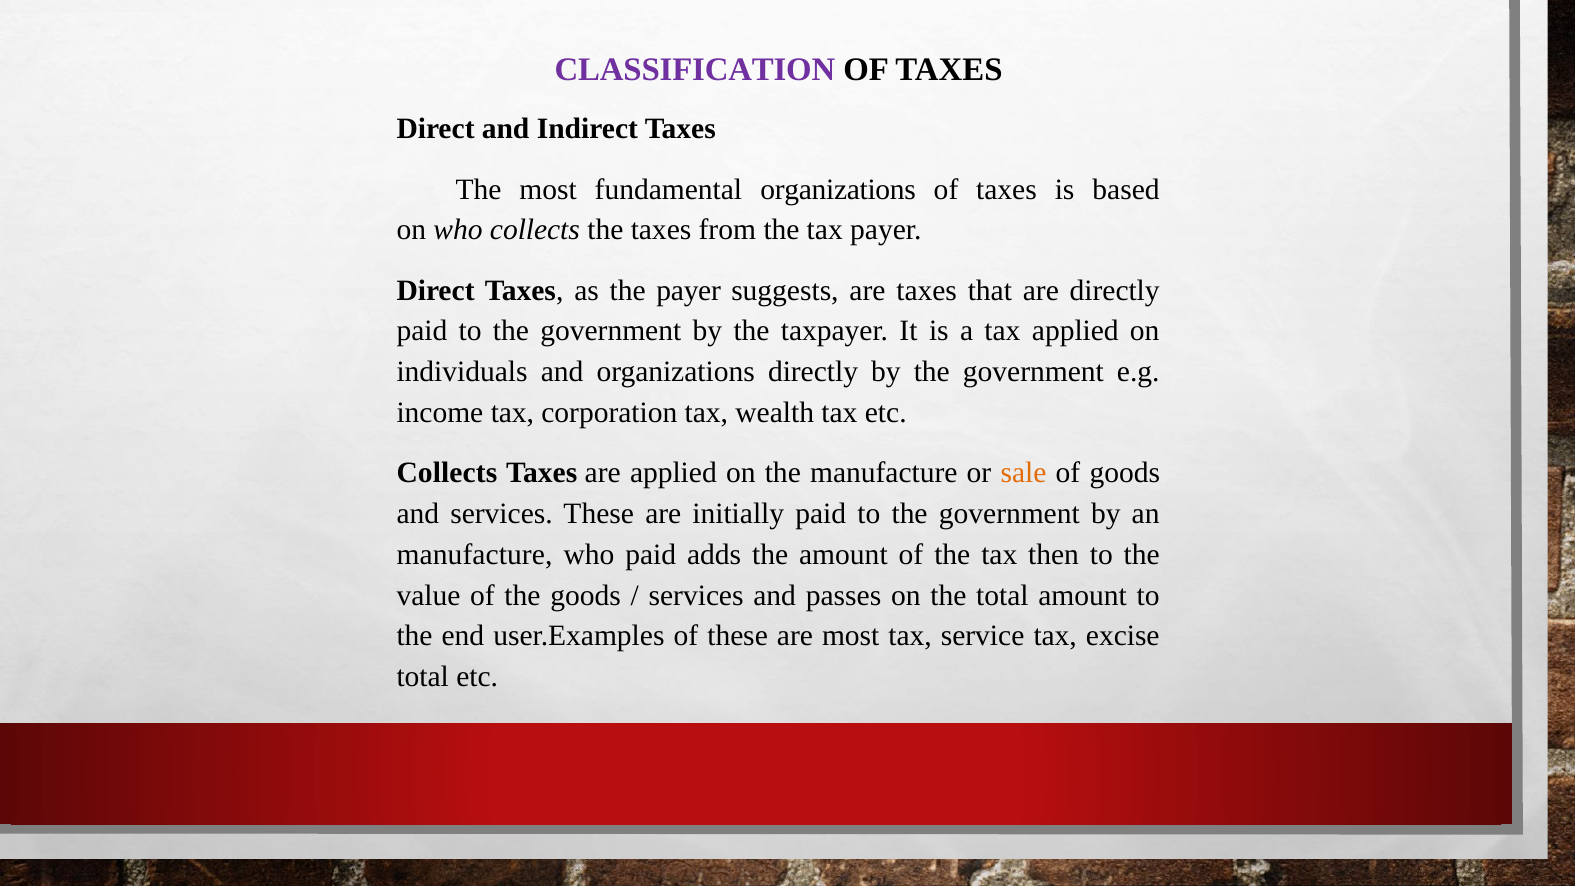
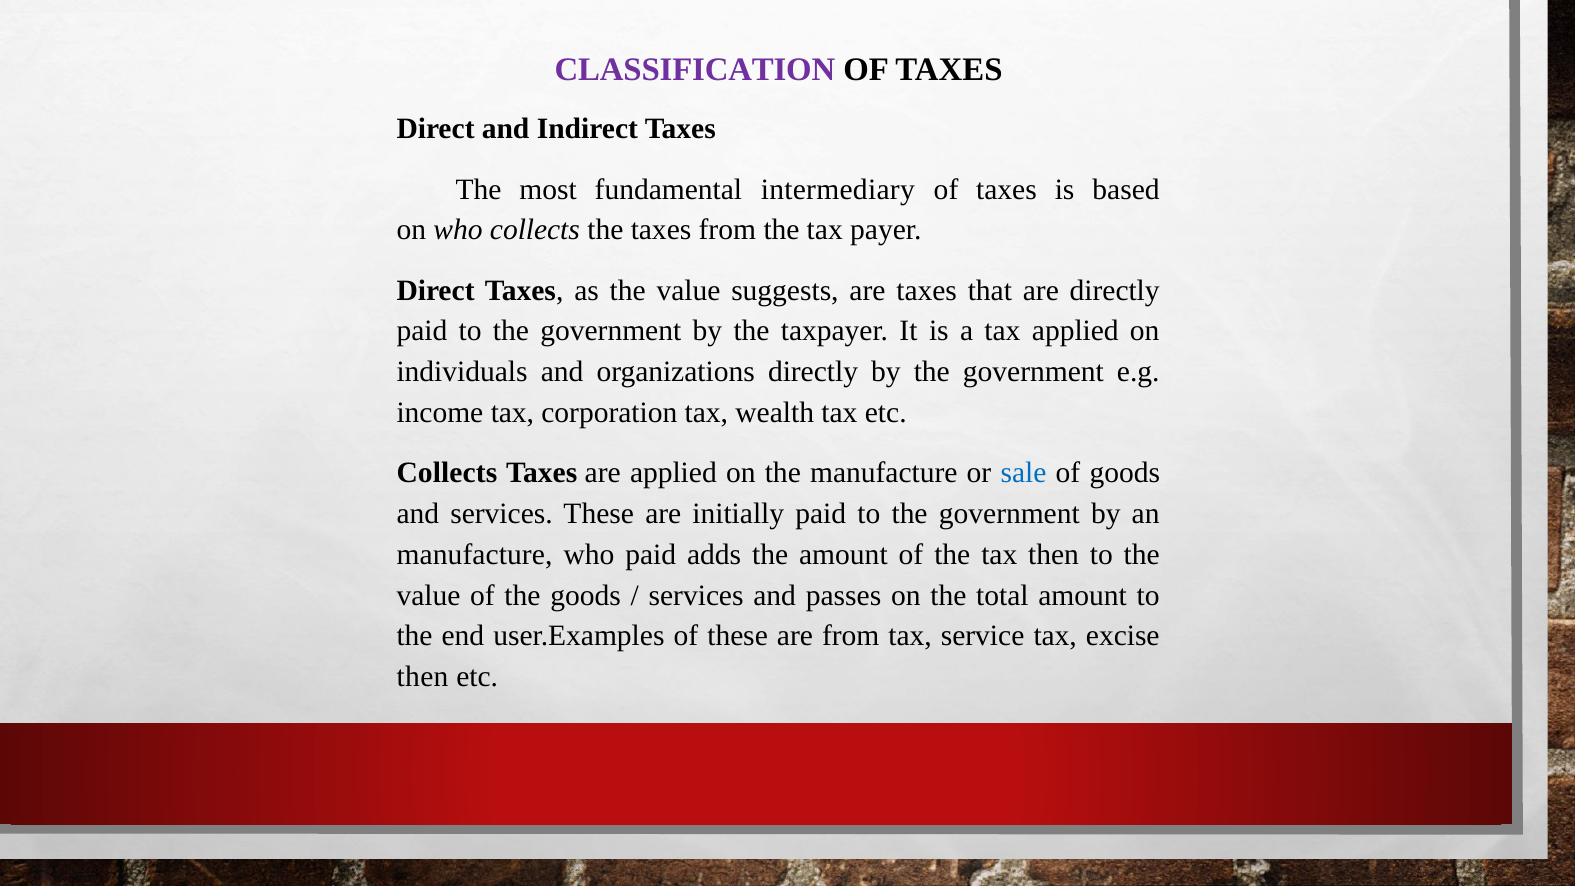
fundamental organizations: organizations -> intermediary
as the payer: payer -> value
sale colour: orange -> blue
are most: most -> from
total at (423, 677): total -> then
